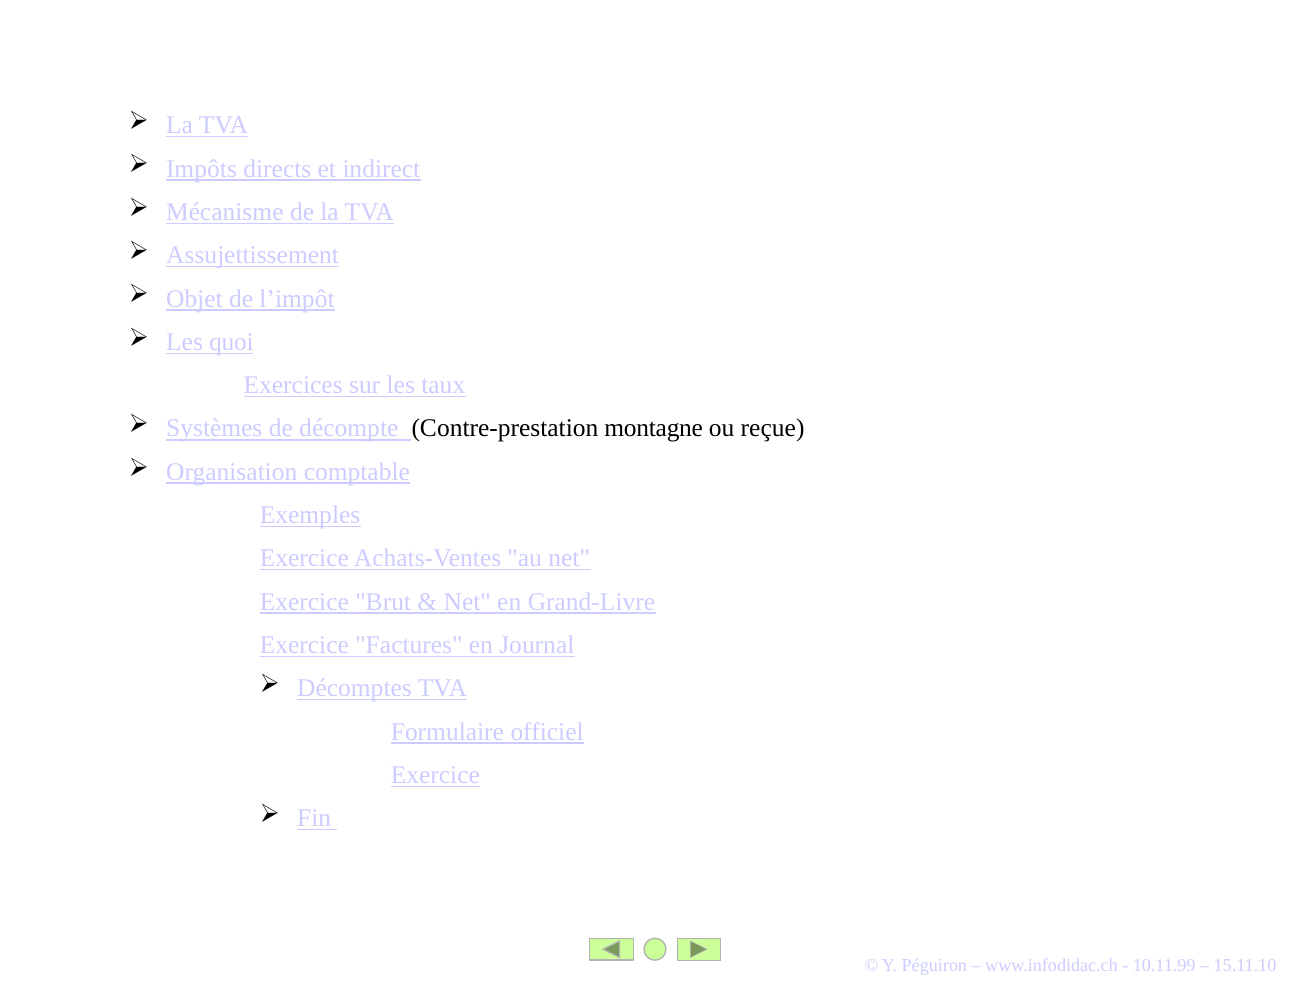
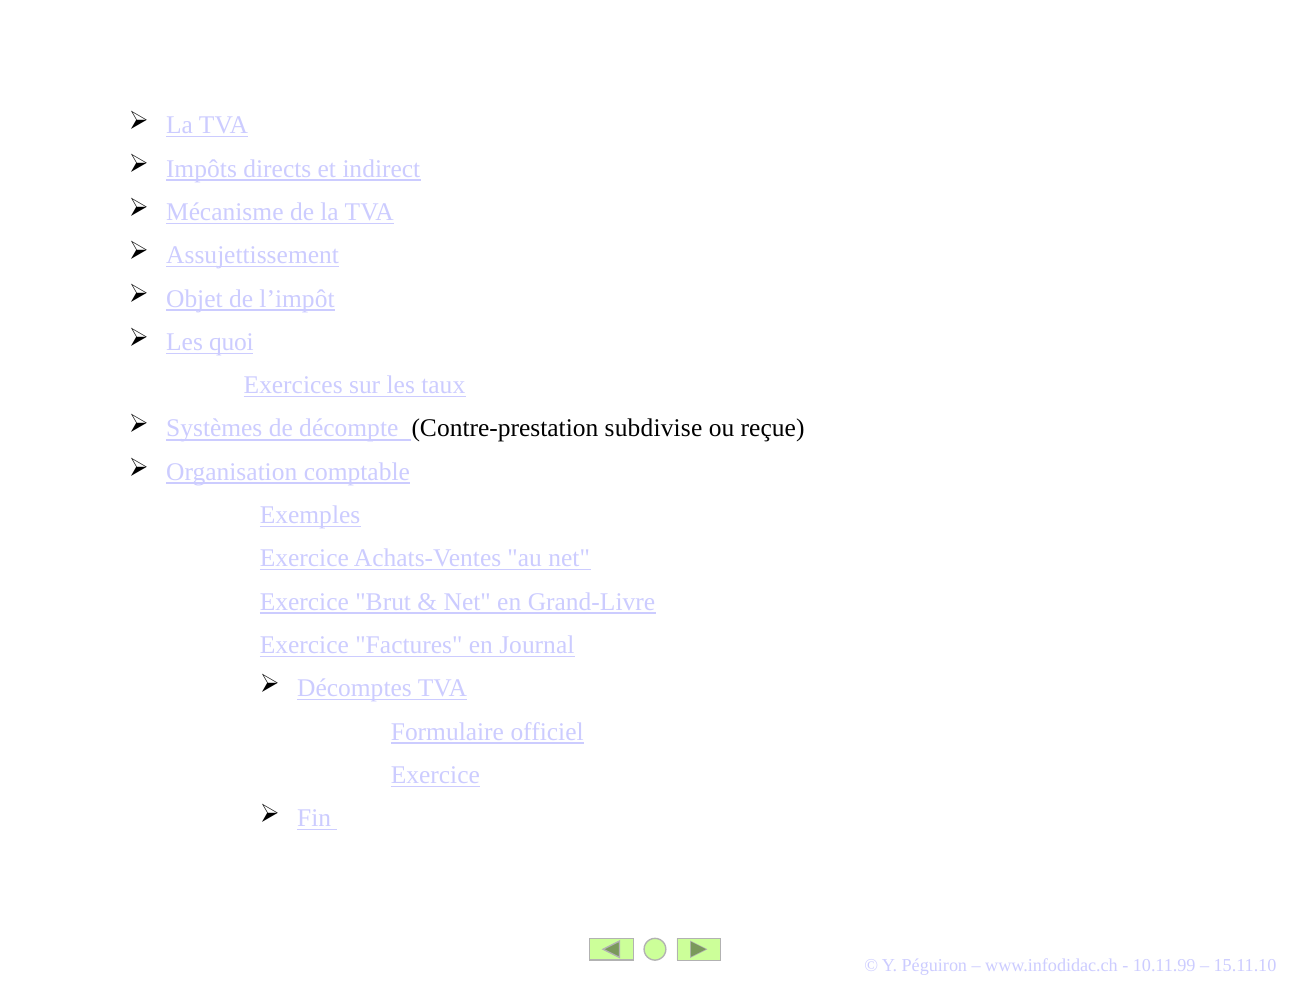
montagne: montagne -> subdivise
